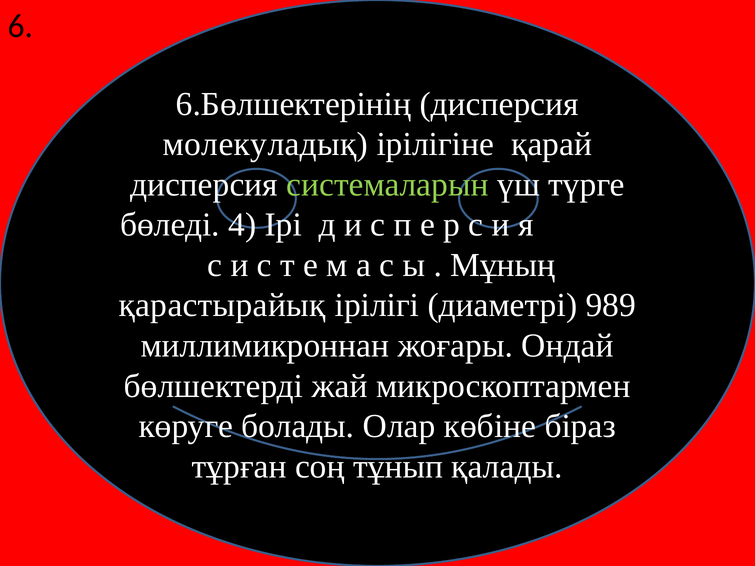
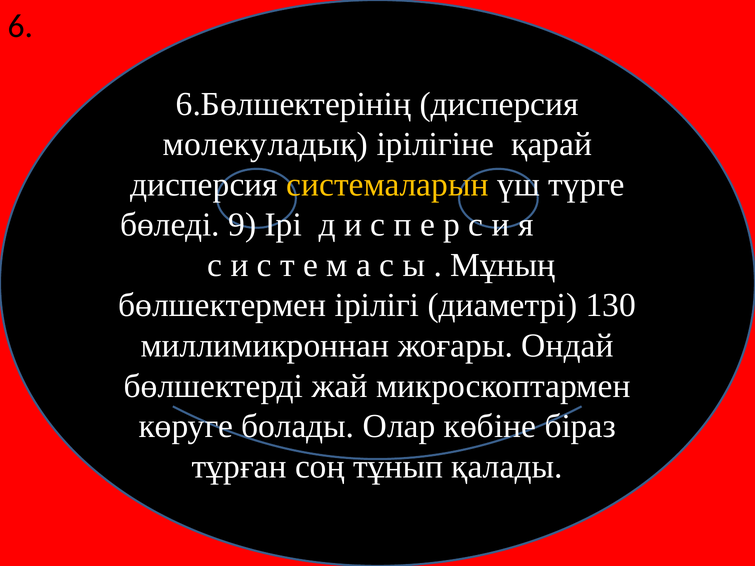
системаларын colour: light green -> yellow
4: 4 -> 9
қарастырайық: қарастырайық -> бөлшектермен
989: 989 -> 130
